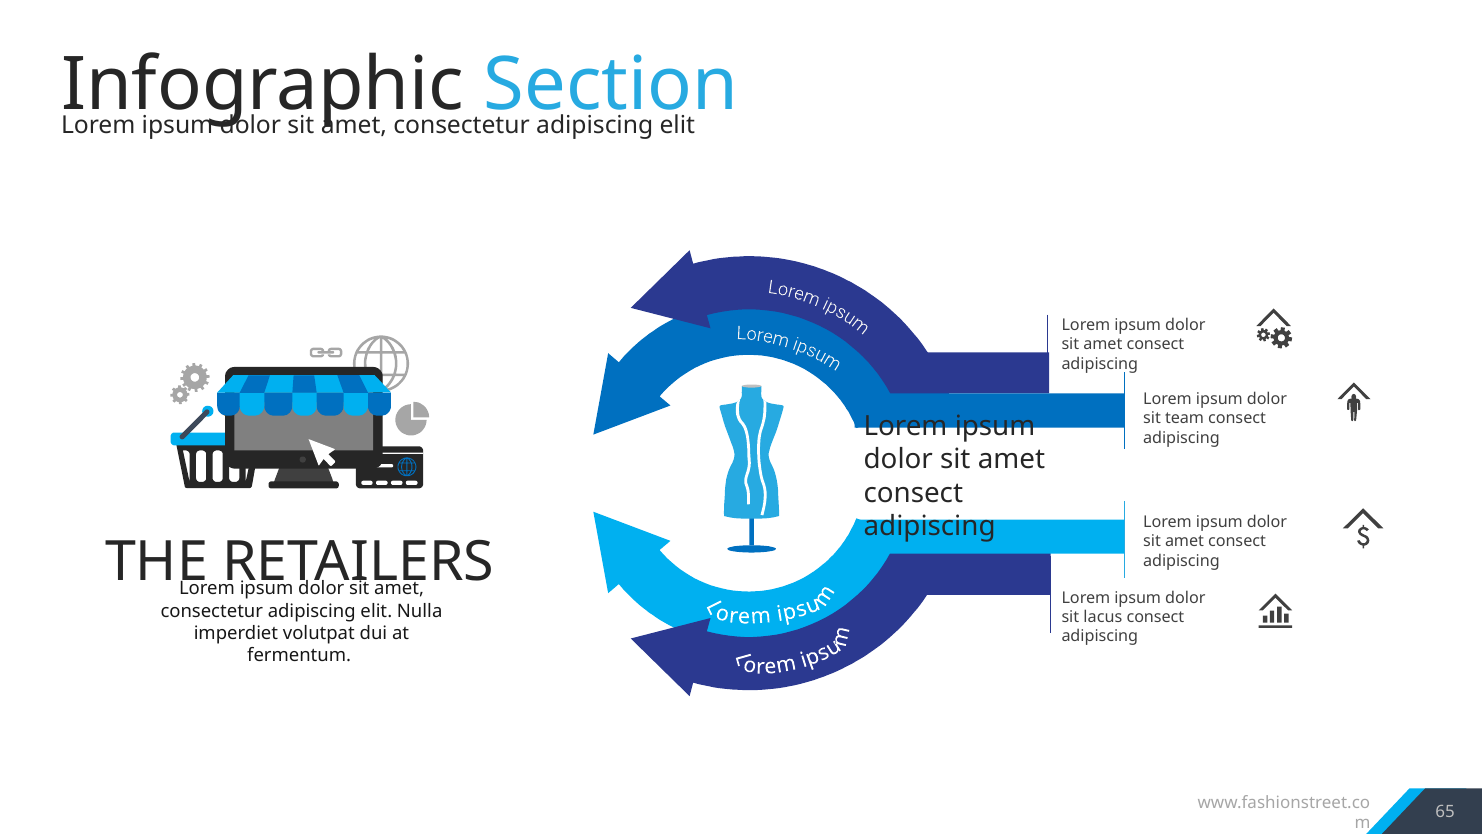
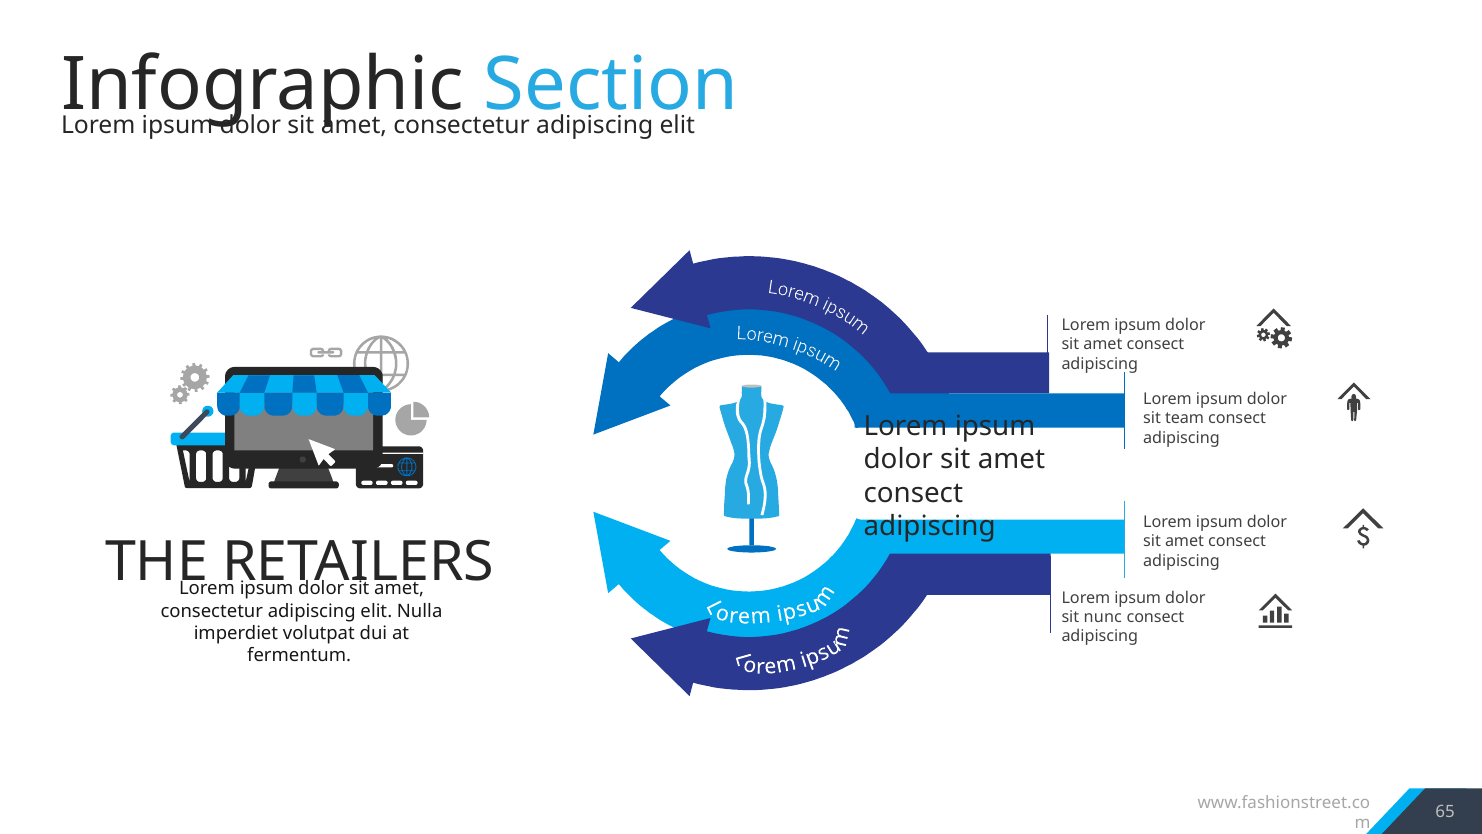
lacus: lacus -> nunc
